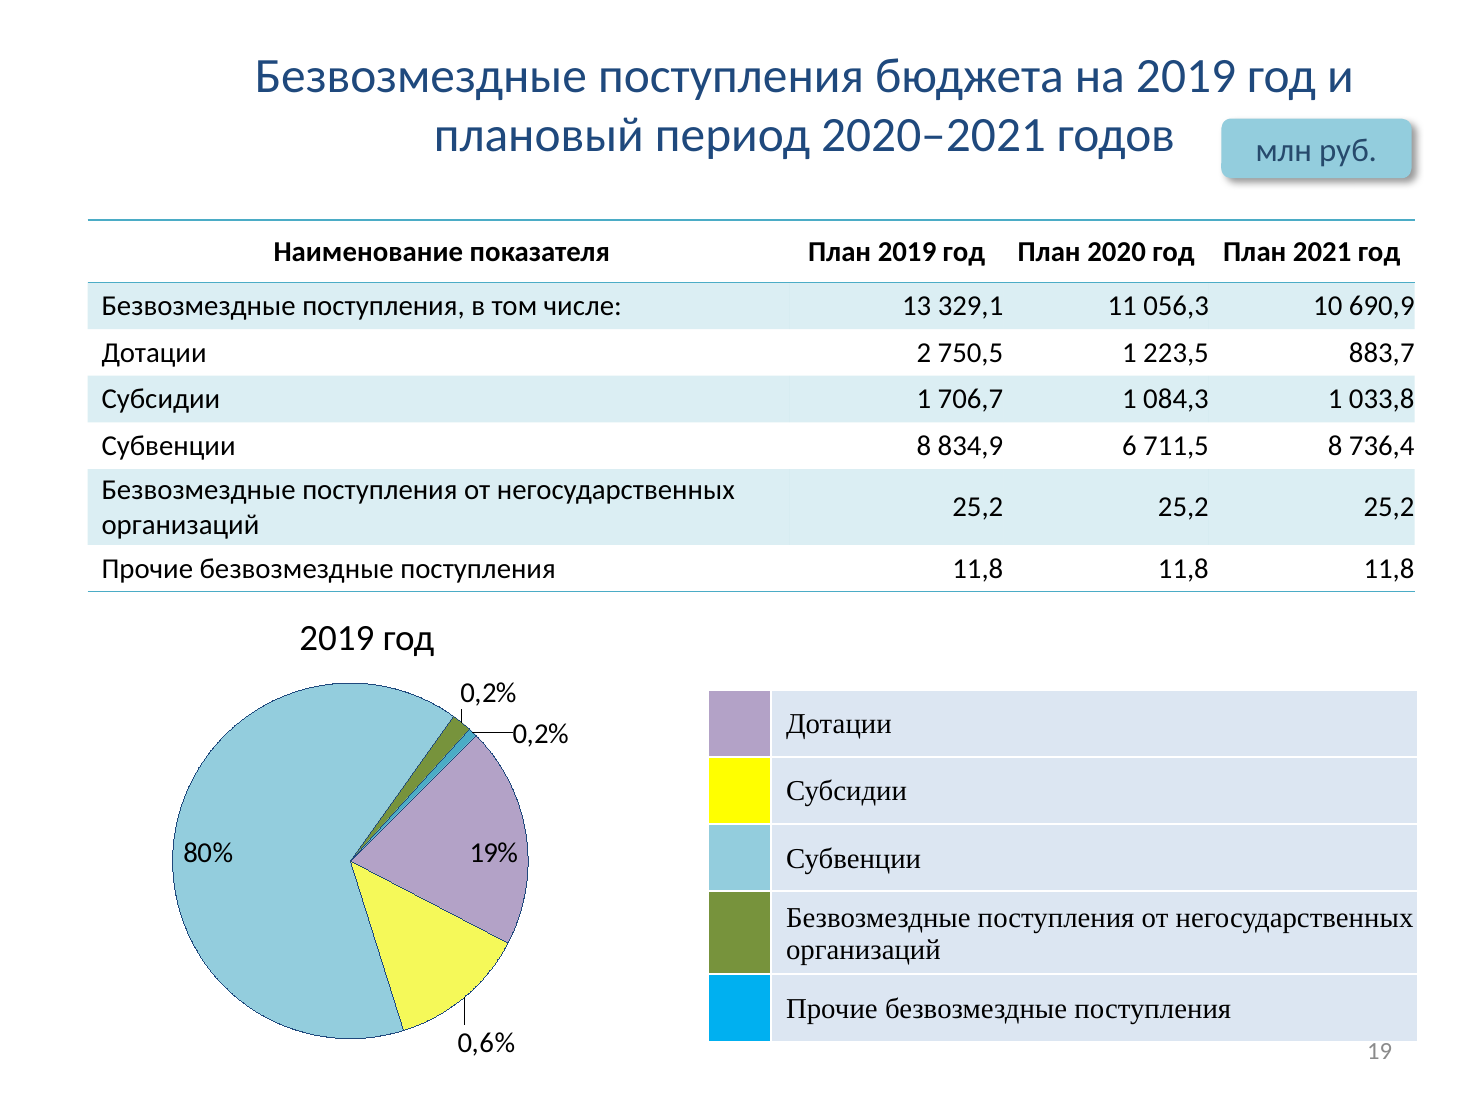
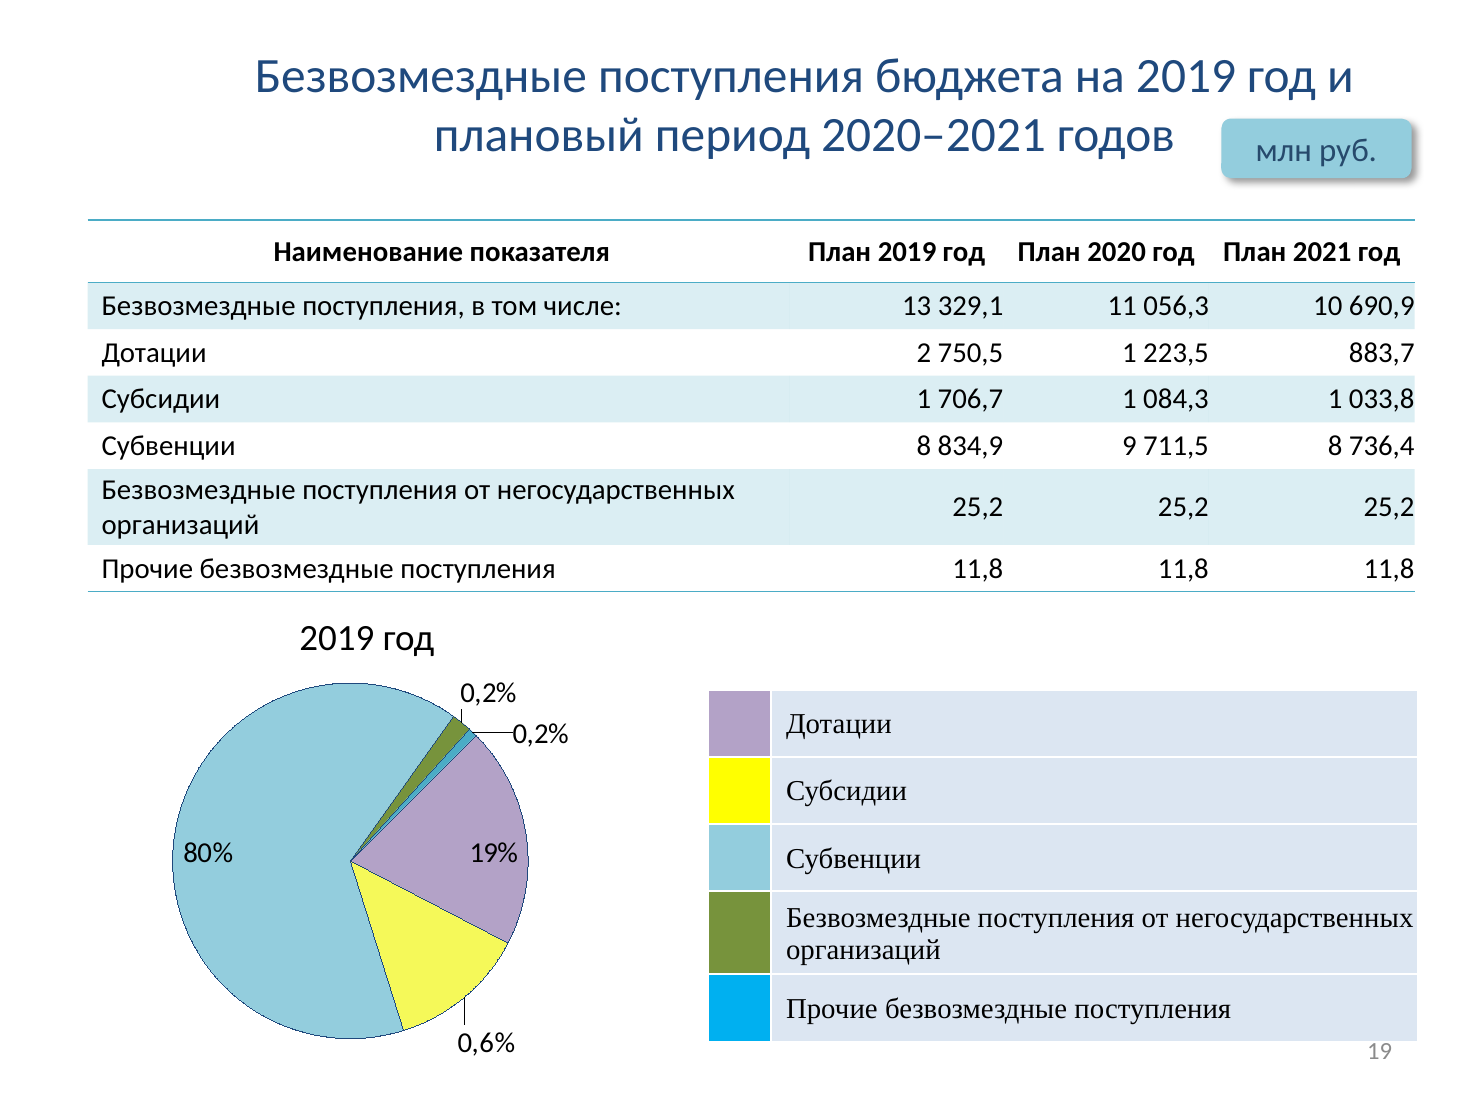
6: 6 -> 9
